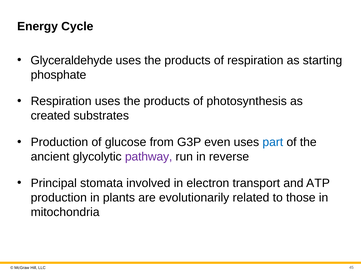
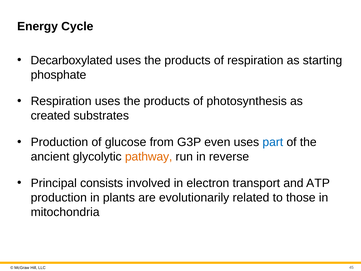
Glyceraldehyde: Glyceraldehyde -> Decarboxylated
pathway colour: purple -> orange
stomata: stomata -> consists
